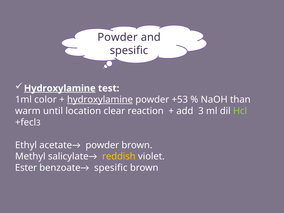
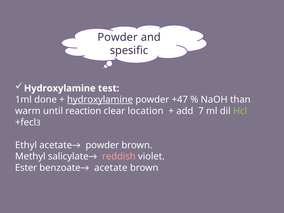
Hydroxylamine at (60, 88) underline: present -> none
color: color -> done
+53: +53 -> +47
location: location -> reaction
reaction: reaction -> location
add 3: 3 -> 7
reddish colour: yellow -> pink
spesific at (111, 168): spesific -> acetate
